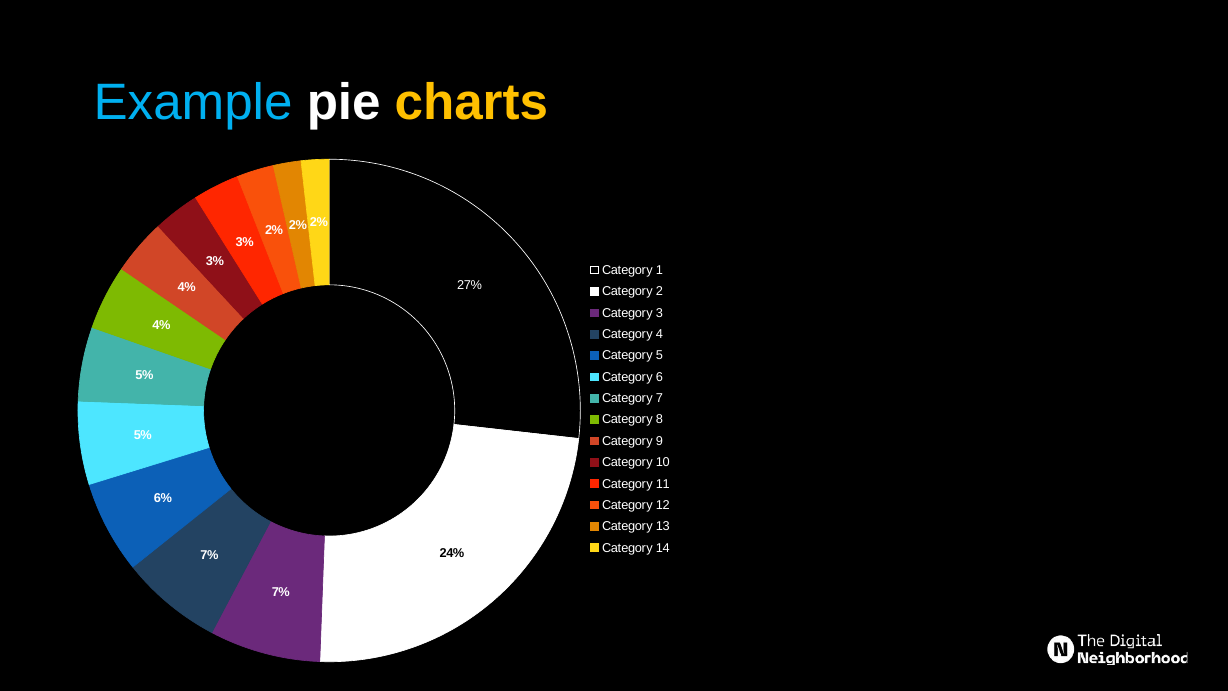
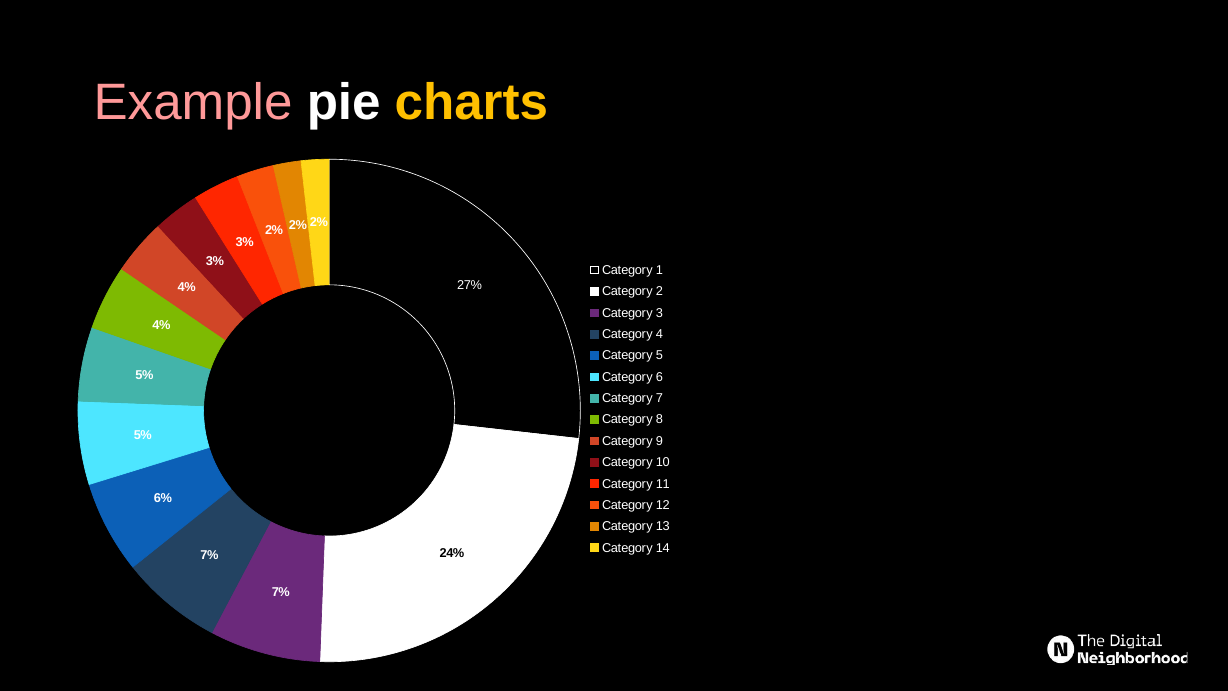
Example colour: light blue -> pink
